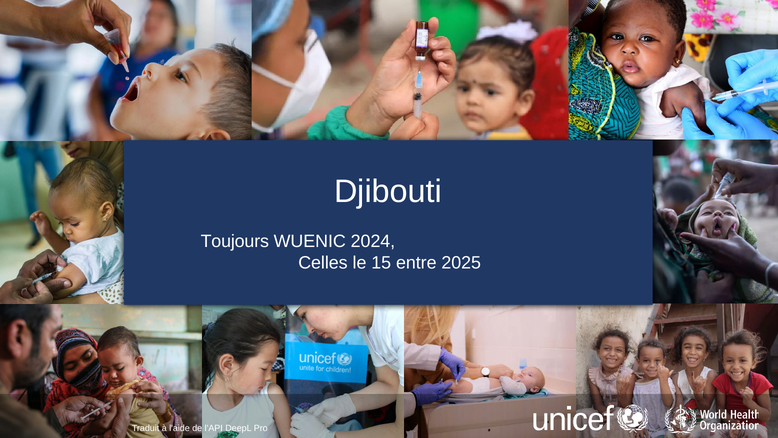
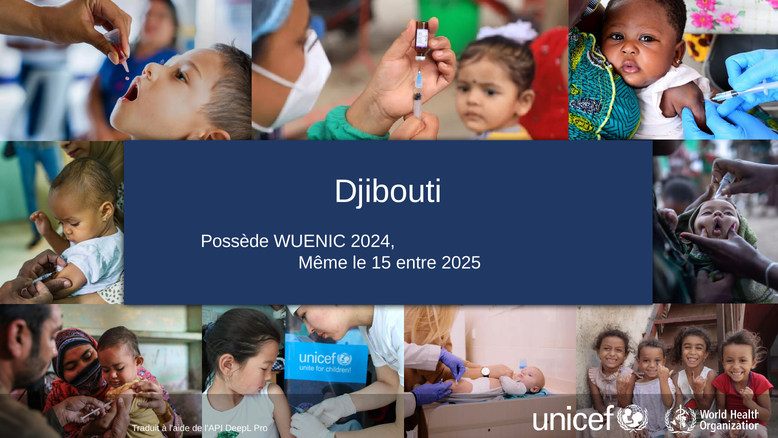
Toujours: Toujours -> Possède
Celles: Celles -> Même
